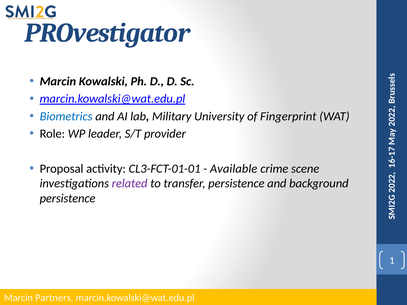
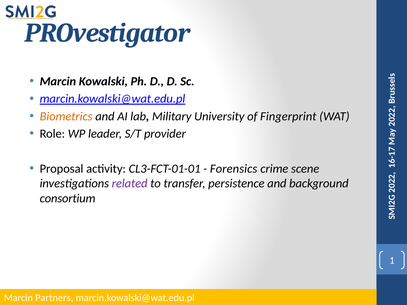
Biometrics colour: blue -> orange
Available: Available -> Forensics
persistence at (68, 199): persistence -> consortium
